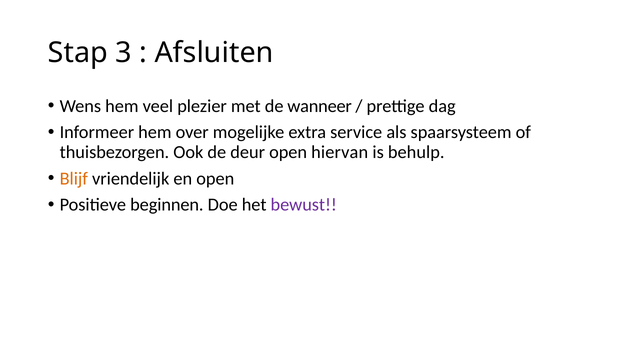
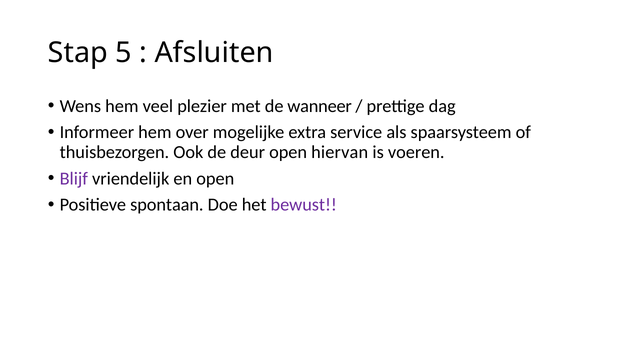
3: 3 -> 5
behulp: behulp -> voeren
Blijf colour: orange -> purple
beginnen: beginnen -> spontaan
